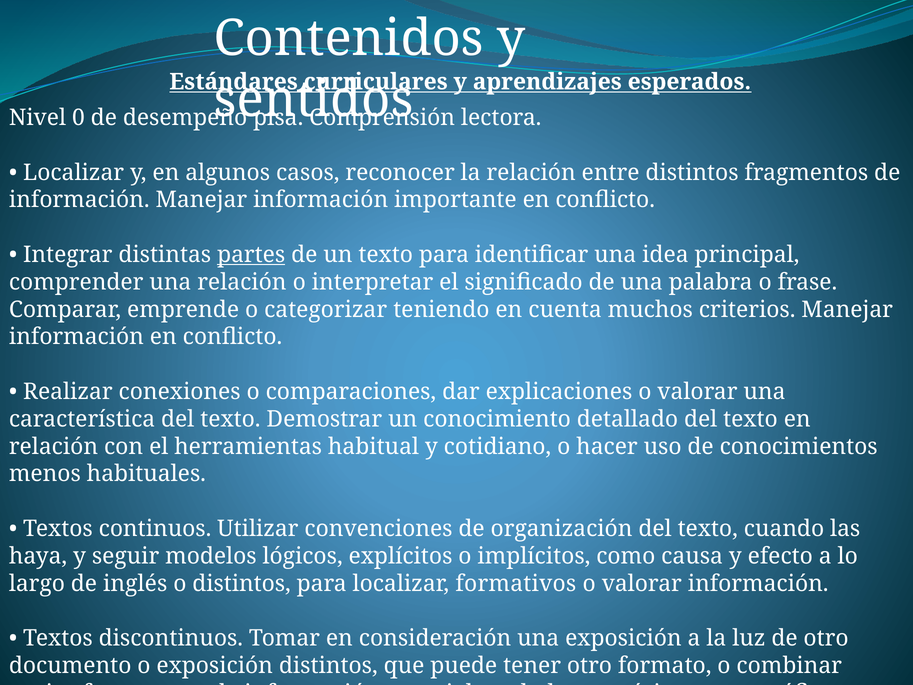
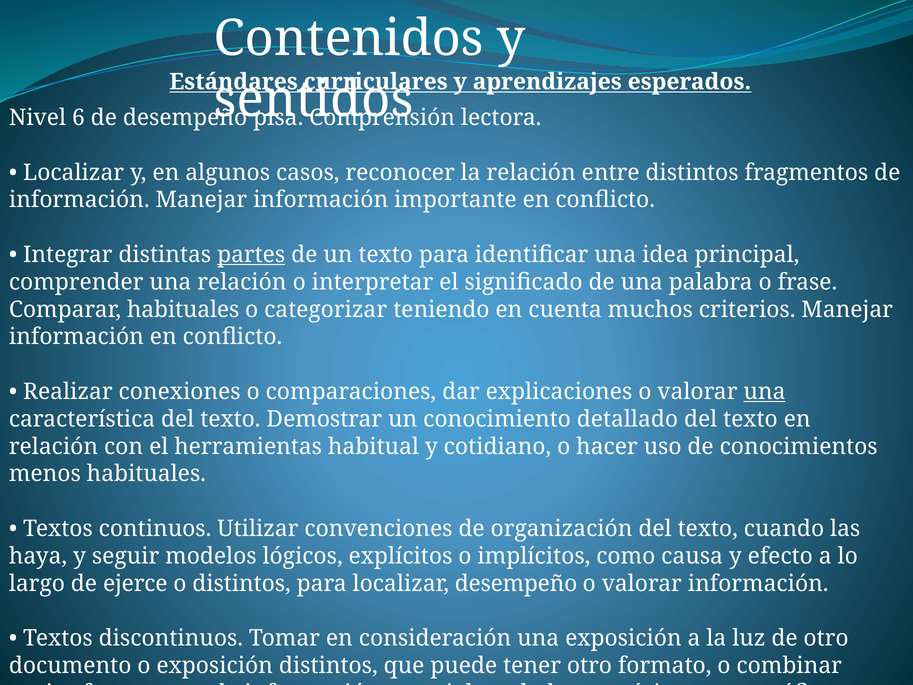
0: 0 -> 6
Comparar emprende: emprende -> habituales
una at (764, 392) underline: none -> present
inglés: inglés -> ejerce
localizar formativos: formativos -> desempeño
